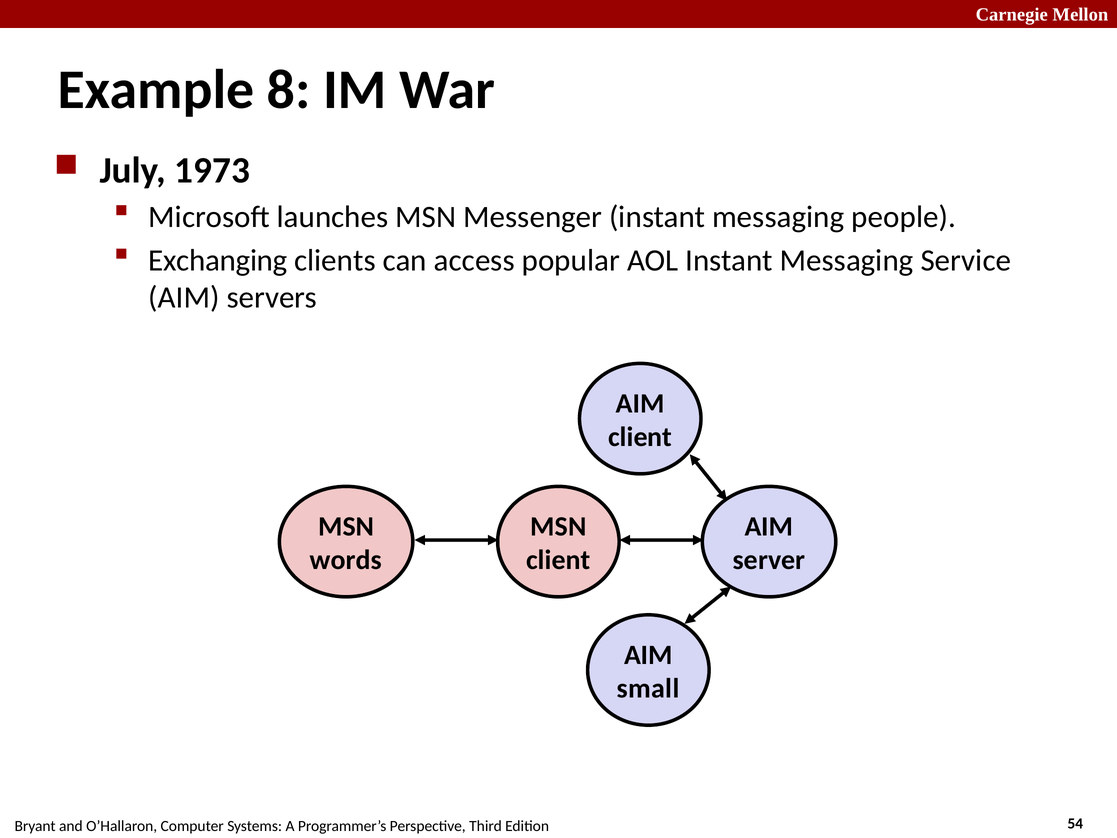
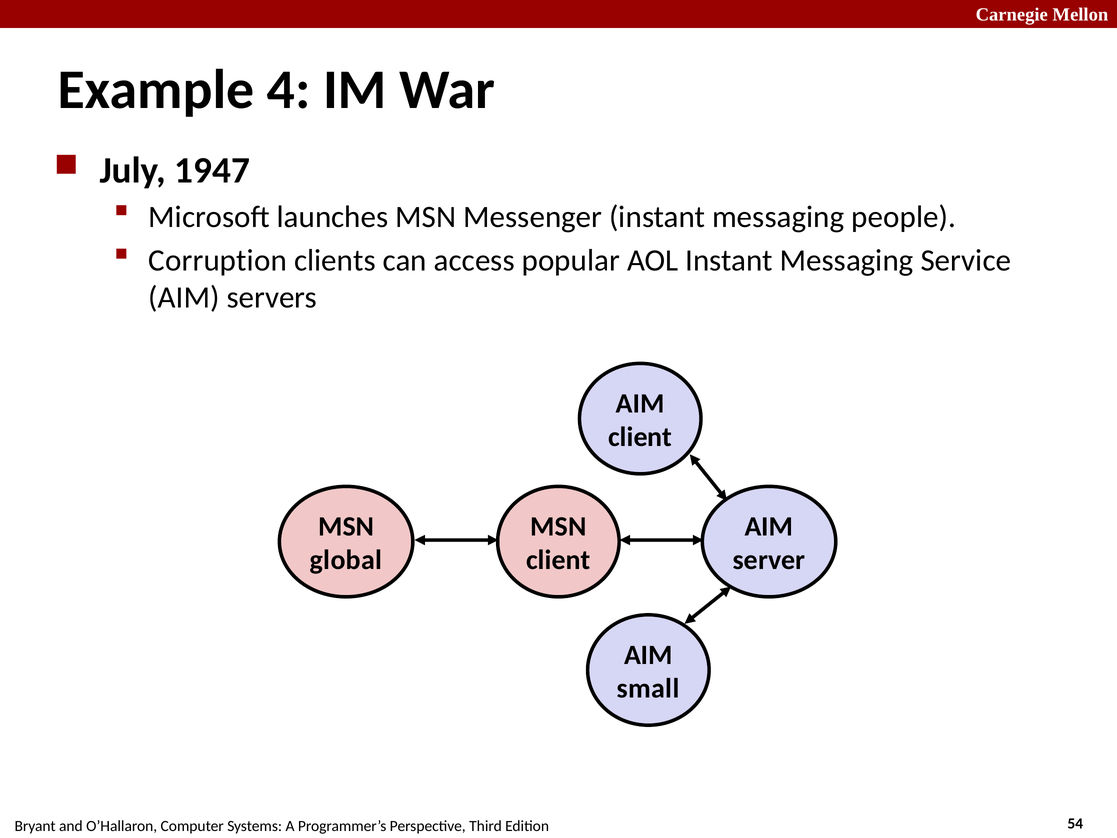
8: 8 -> 4
1973: 1973 -> 1947
Exchanging: Exchanging -> Corruption
words: words -> global
